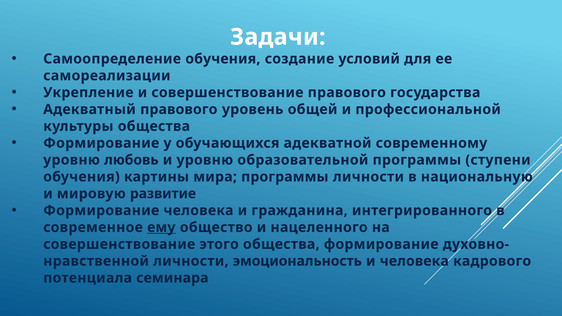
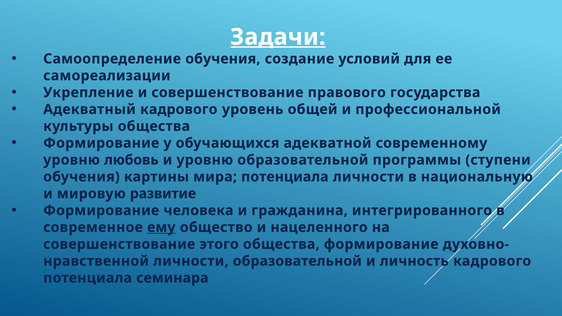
Задачи underline: none -> present
Адекватный правового: правового -> кадрового
мира программы: программы -> потенциала
личности эмоциональность: эмоциональность -> образовательной
и человека: человека -> личность
